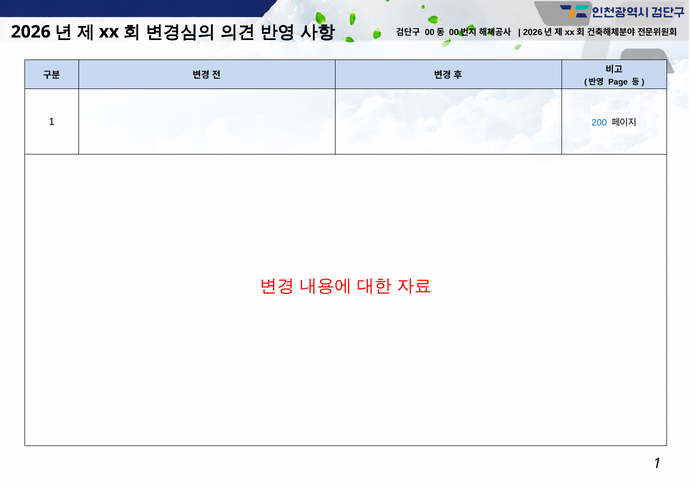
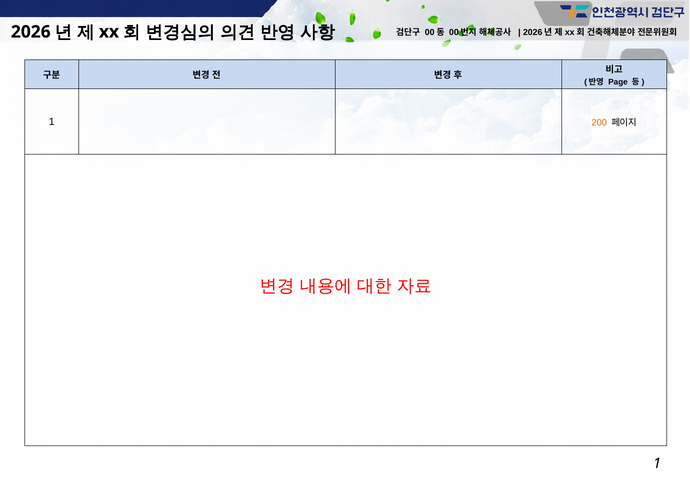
200 colour: blue -> orange
